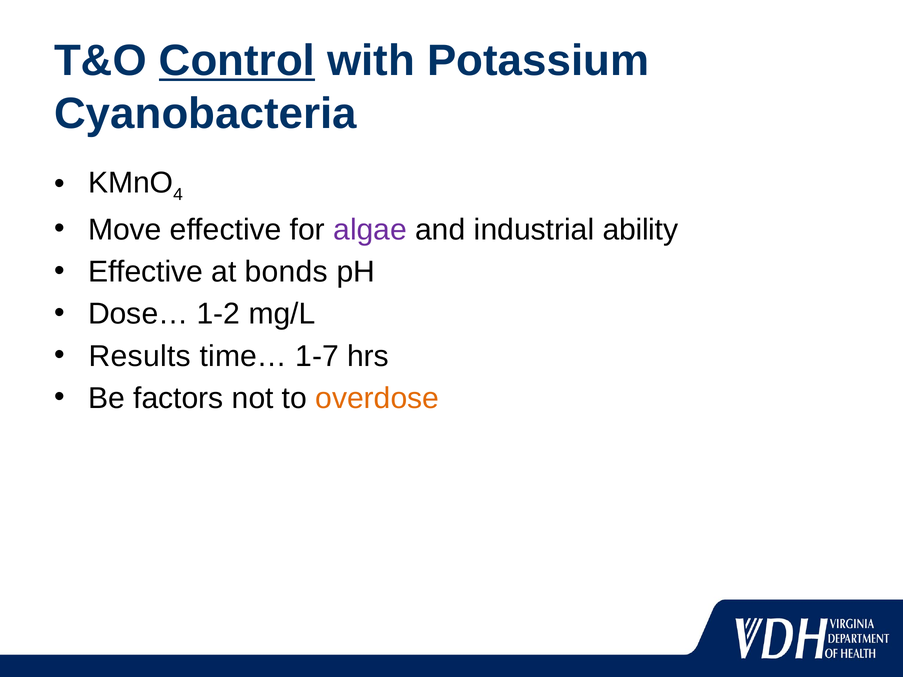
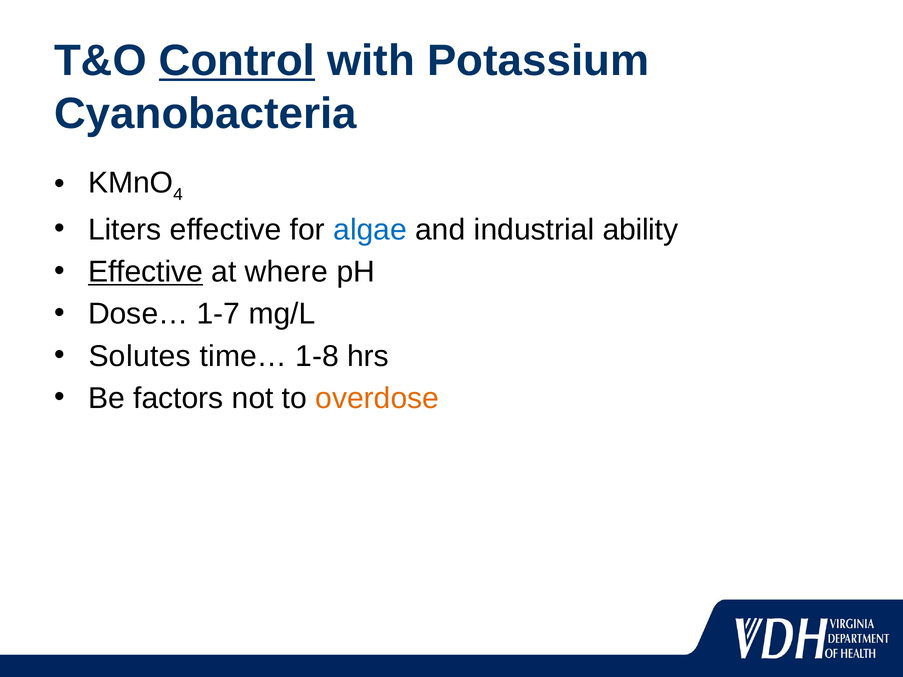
Move: Move -> Liters
algae colour: purple -> blue
Effective at (146, 272) underline: none -> present
bonds: bonds -> where
1-2: 1-2 -> 1-7
Results: Results -> Solutes
1-7: 1-7 -> 1-8
